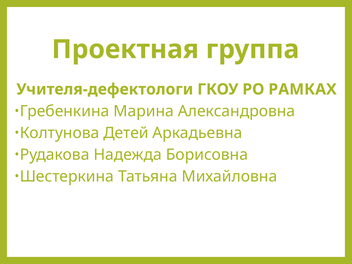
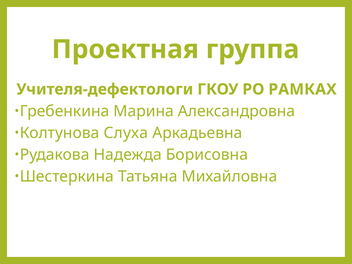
Детей: Детей -> Слуха
